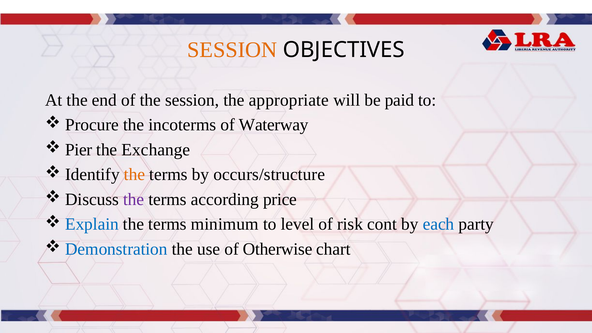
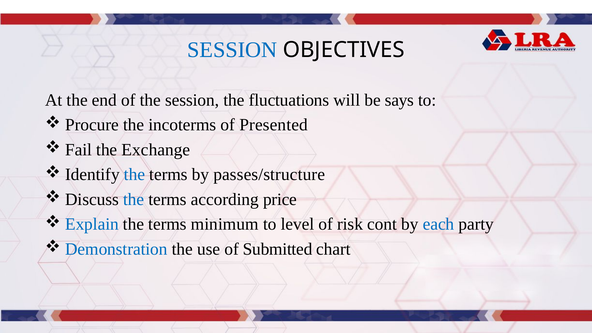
SESSION at (232, 50) colour: orange -> blue
appropriate: appropriate -> fluctuations
paid: paid -> says
Waterway: Waterway -> Presented
Pier: Pier -> Fail
the at (134, 175) colour: orange -> blue
occurs/structure: occurs/structure -> passes/structure
the at (134, 199) colour: purple -> blue
Otherwise: Otherwise -> Submitted
